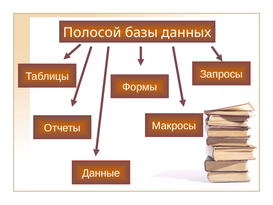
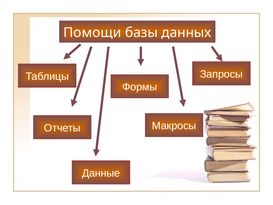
Полосой: Полосой -> Помощи
